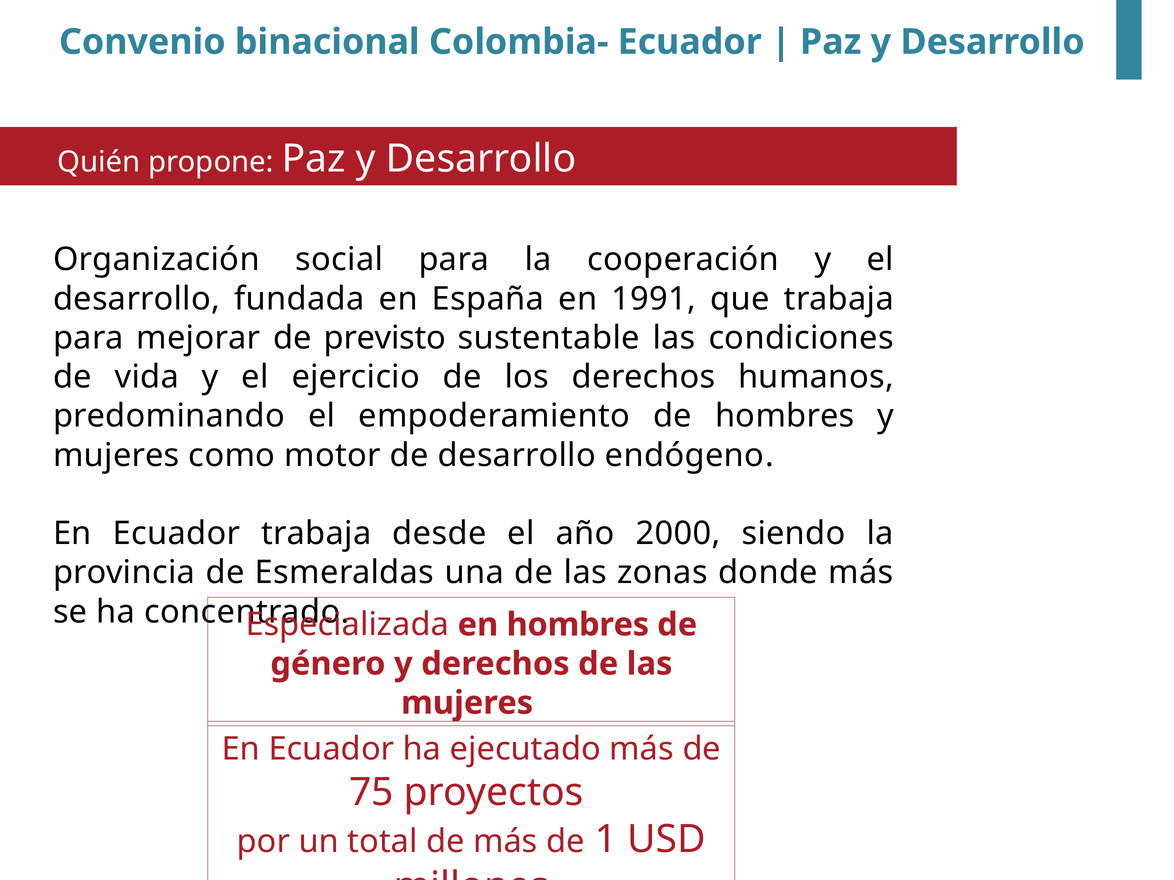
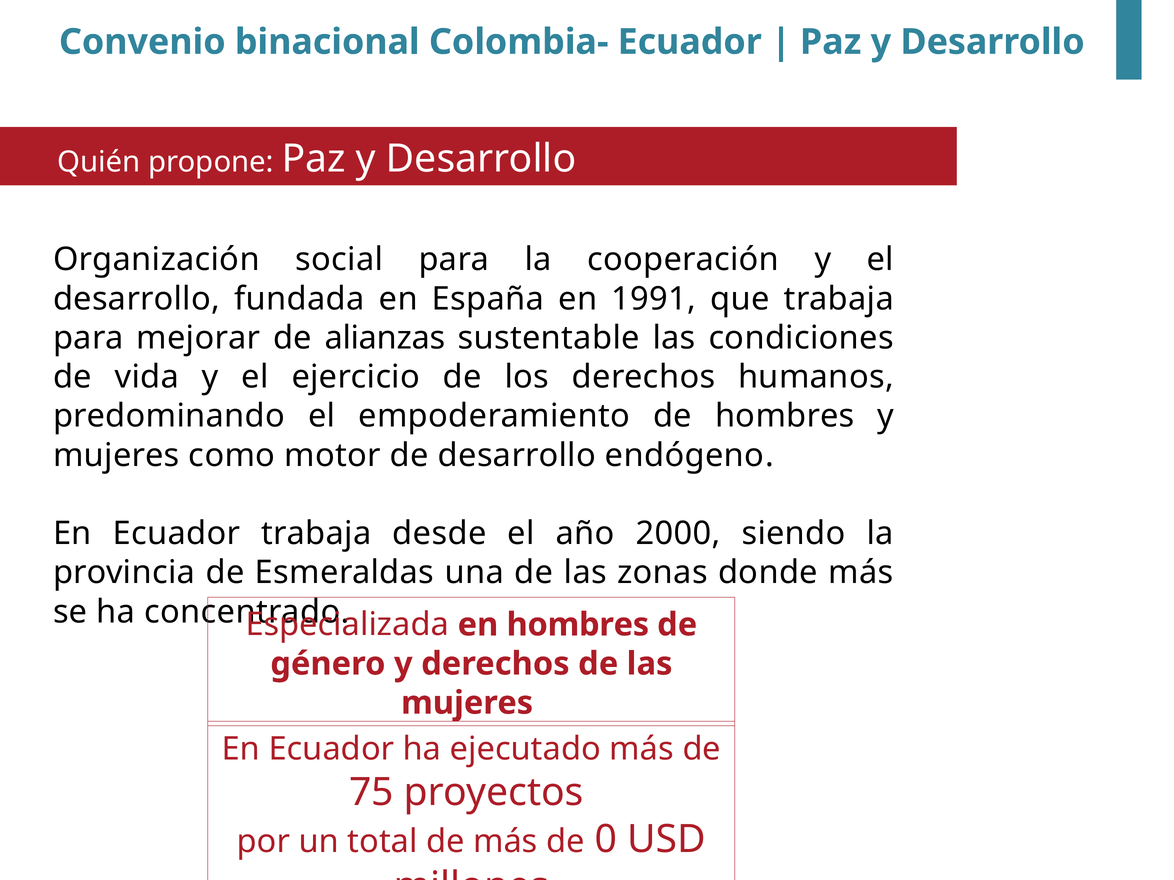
previsto: previsto -> alianzas
1: 1 -> 0
